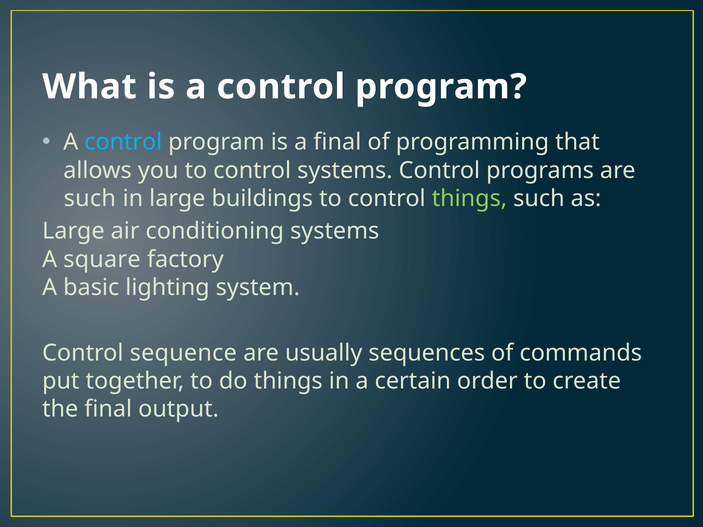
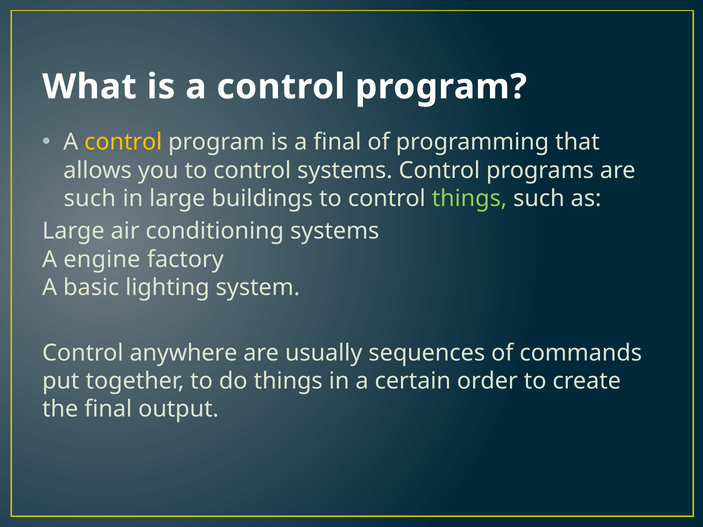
control at (123, 142) colour: light blue -> yellow
square: square -> engine
sequence: sequence -> anywhere
